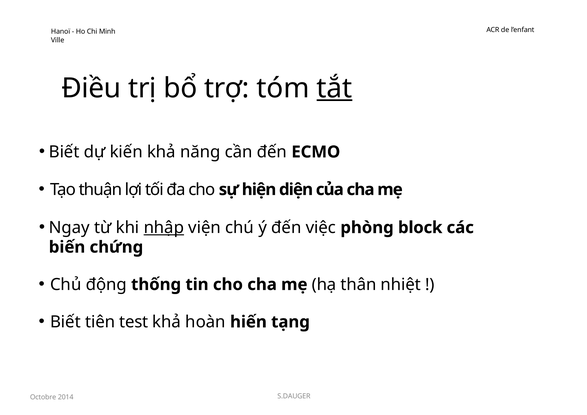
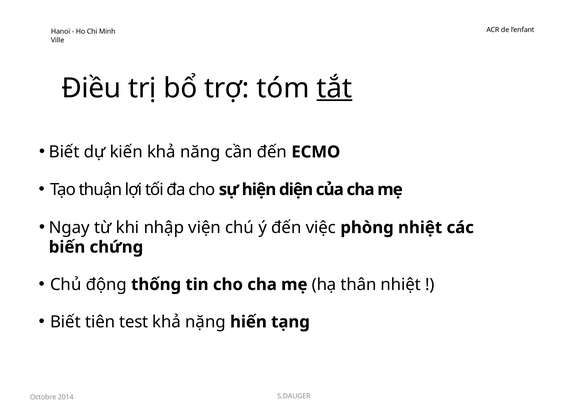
nhập underline: present -> none
phòng block: block -> nhiệt
hoàn: hoàn -> nặng
